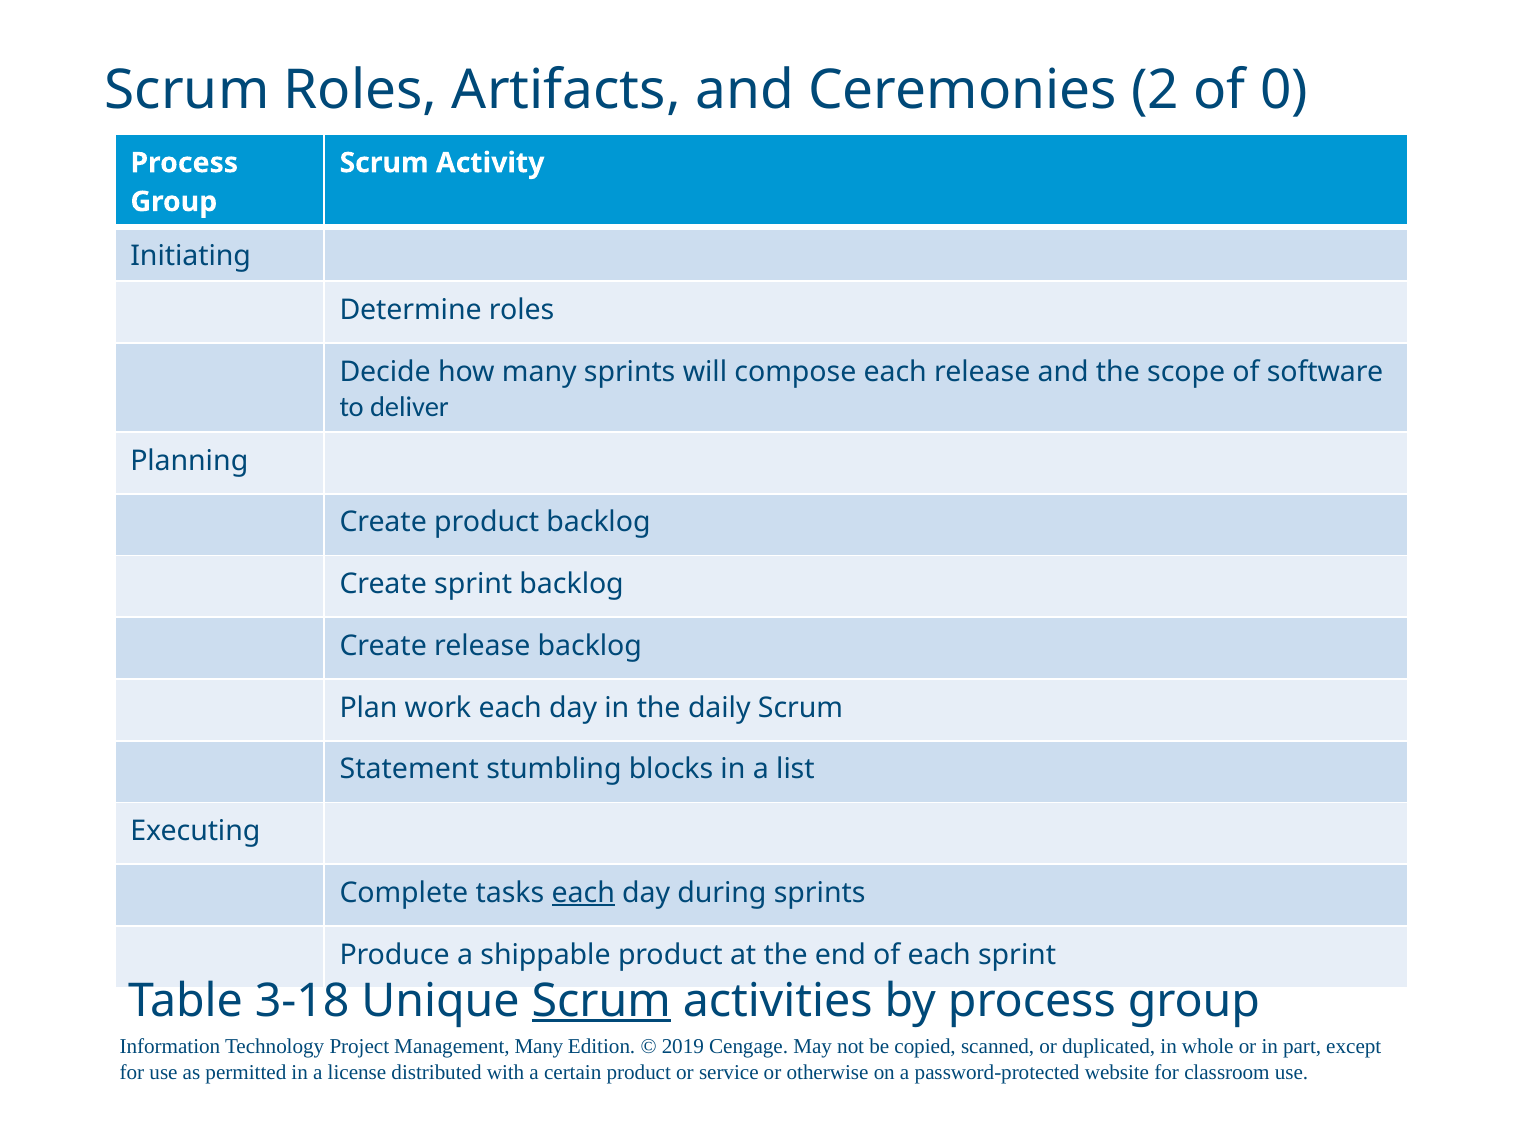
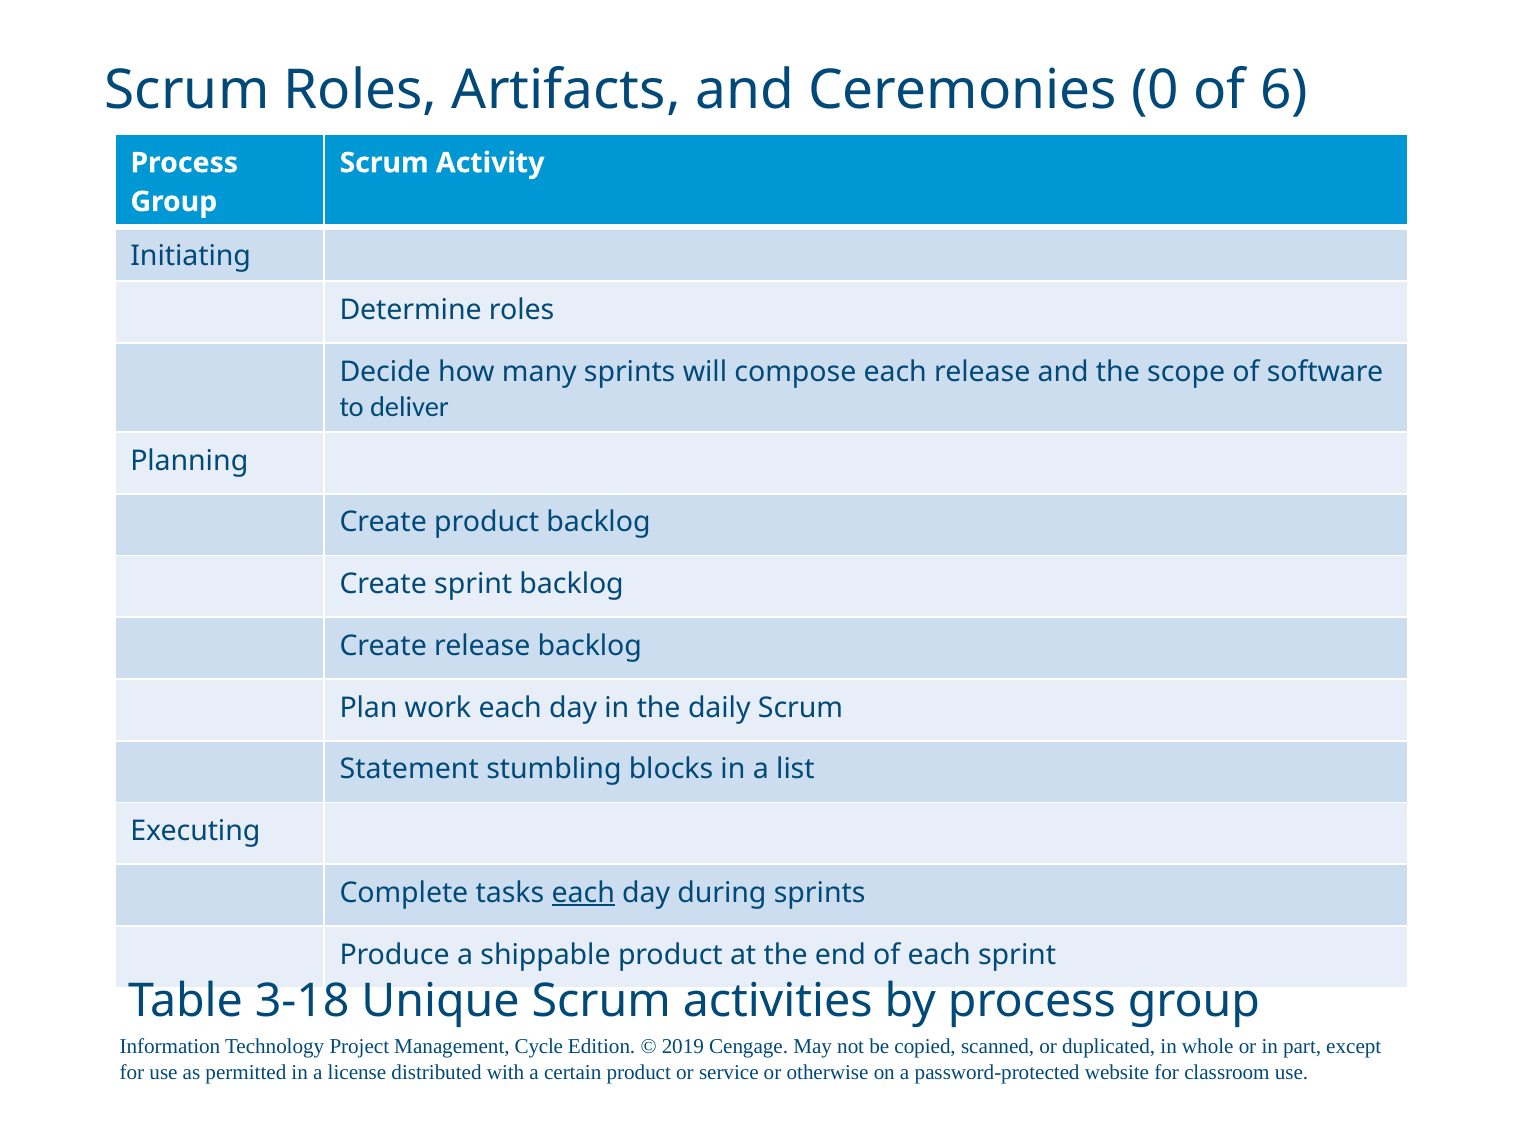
2: 2 -> 0
0: 0 -> 6
Scrum at (601, 1001) underline: present -> none
Management Many: Many -> Cycle
